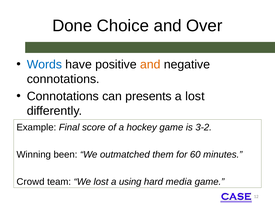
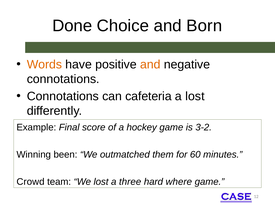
Over: Over -> Born
Words colour: blue -> orange
presents: presents -> cafeteria
using: using -> three
media: media -> where
